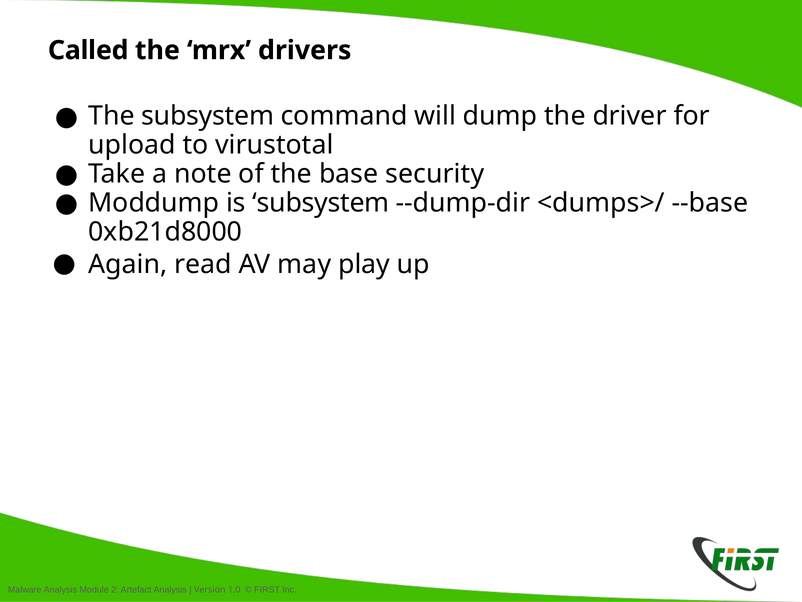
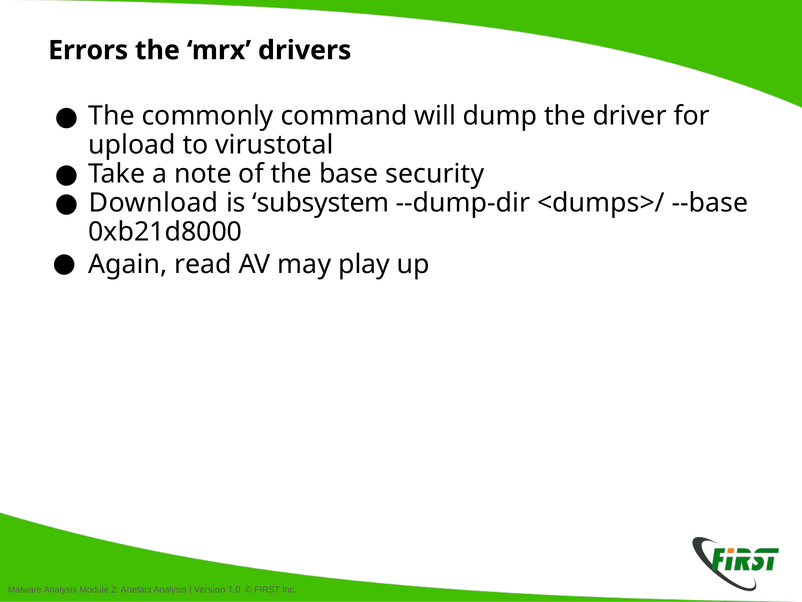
Called: Called -> Errors
The subsystem: subsystem -> commonly
Moddump: Moddump -> Download
